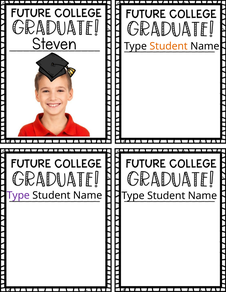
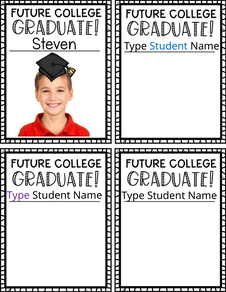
Student at (169, 46) colour: orange -> blue
